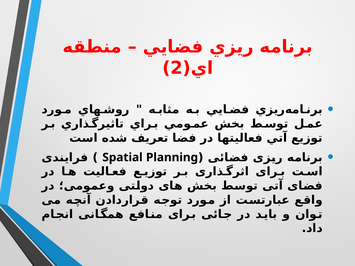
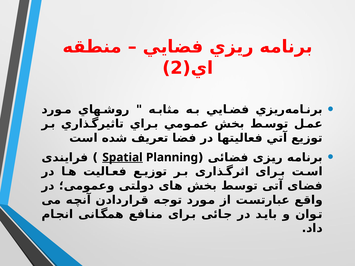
Spatial underline: none -> present
